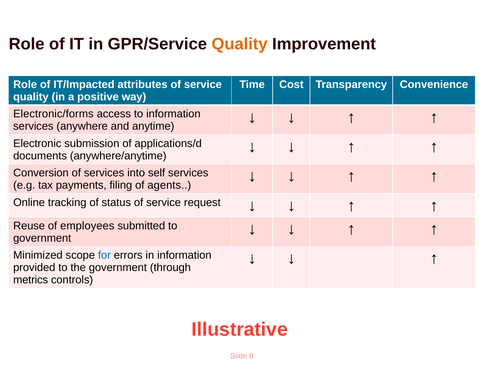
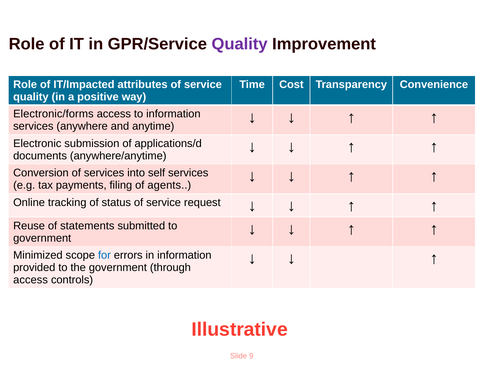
Quality at (240, 44) colour: orange -> purple
employees: employees -> statements
metrics at (31, 280): metrics -> access
